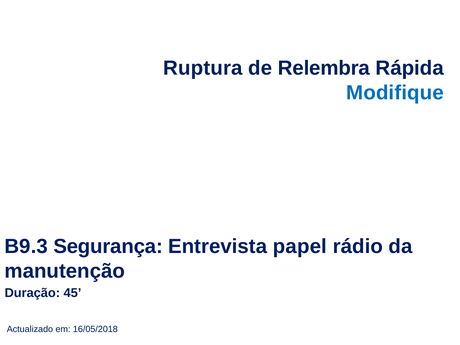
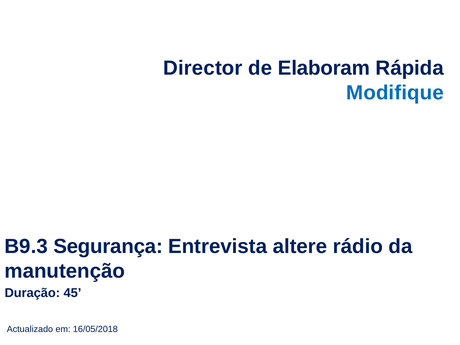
Ruptura: Ruptura -> Director
Relembra: Relembra -> Elaboram
papel: papel -> altere
